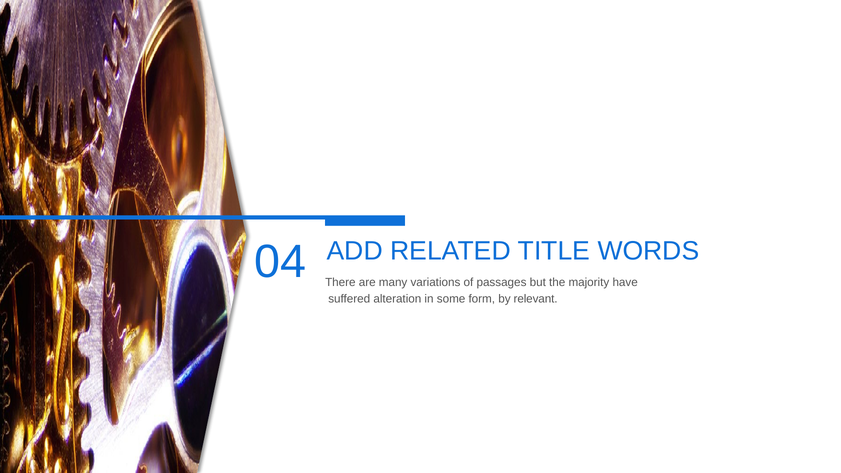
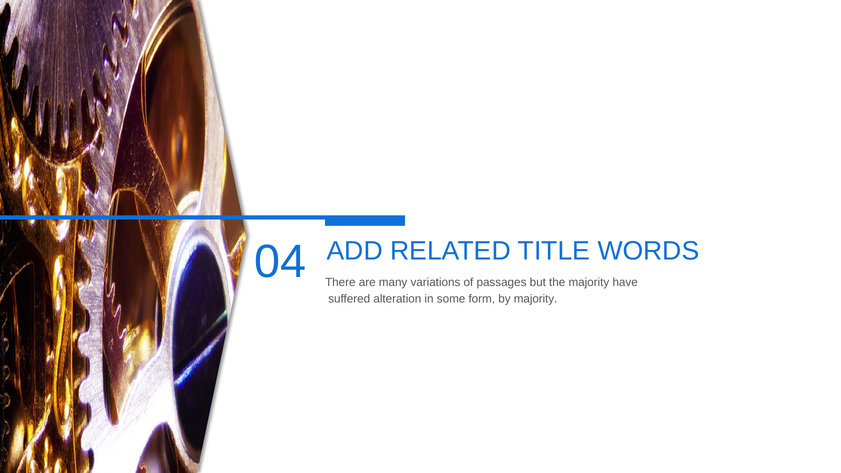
by relevant: relevant -> majority
